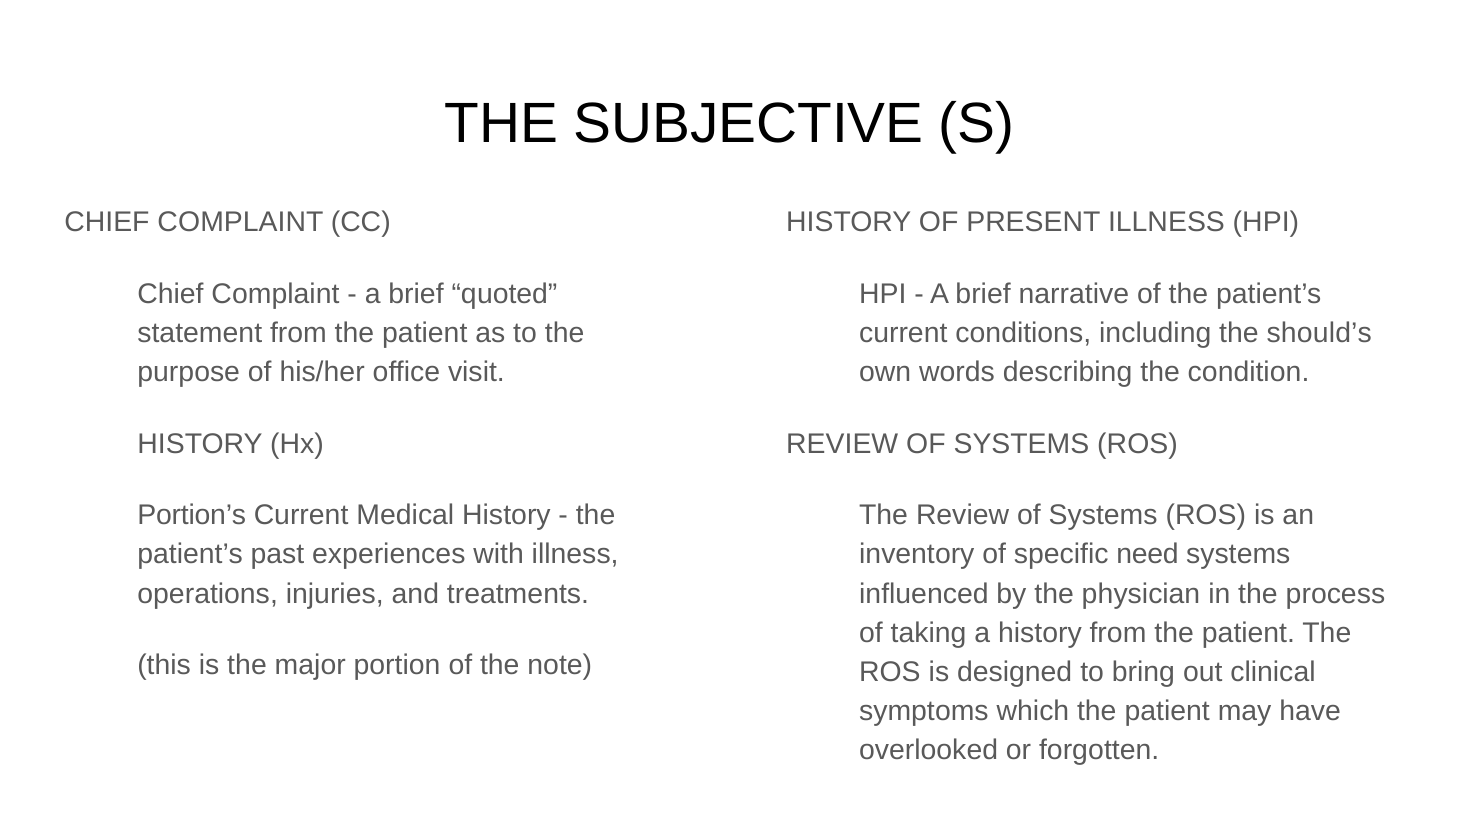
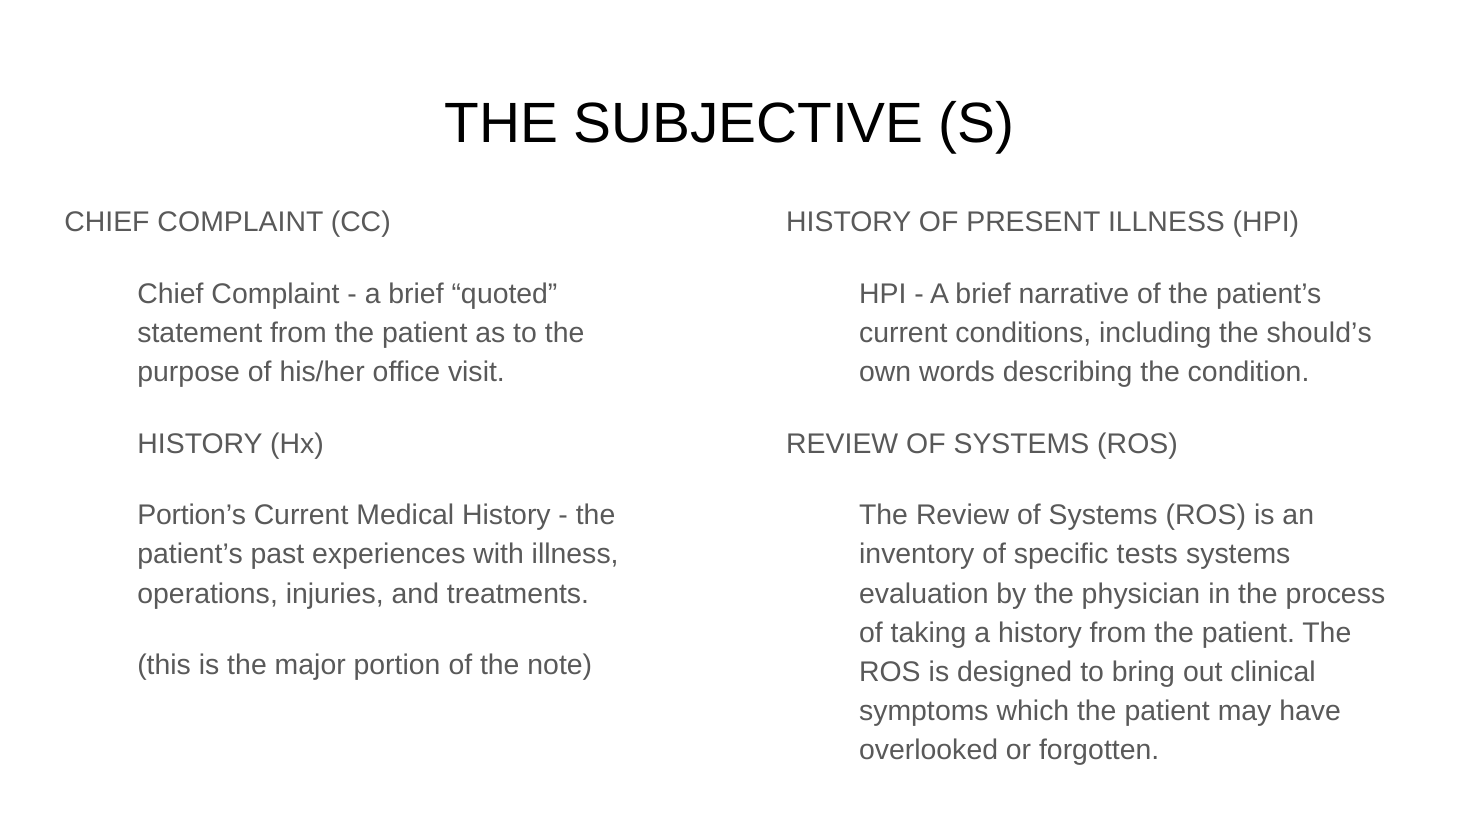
need: need -> tests
influenced: influenced -> evaluation
